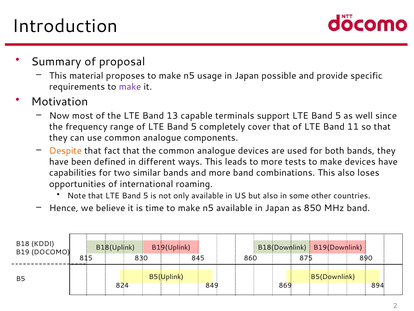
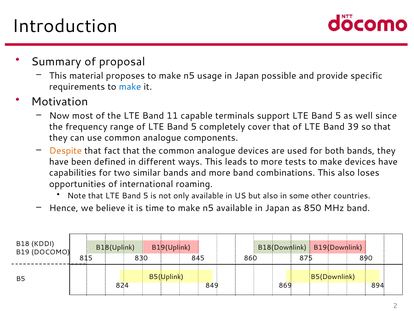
make at (130, 87) colour: purple -> blue
13: 13 -> 11
11: 11 -> 39
